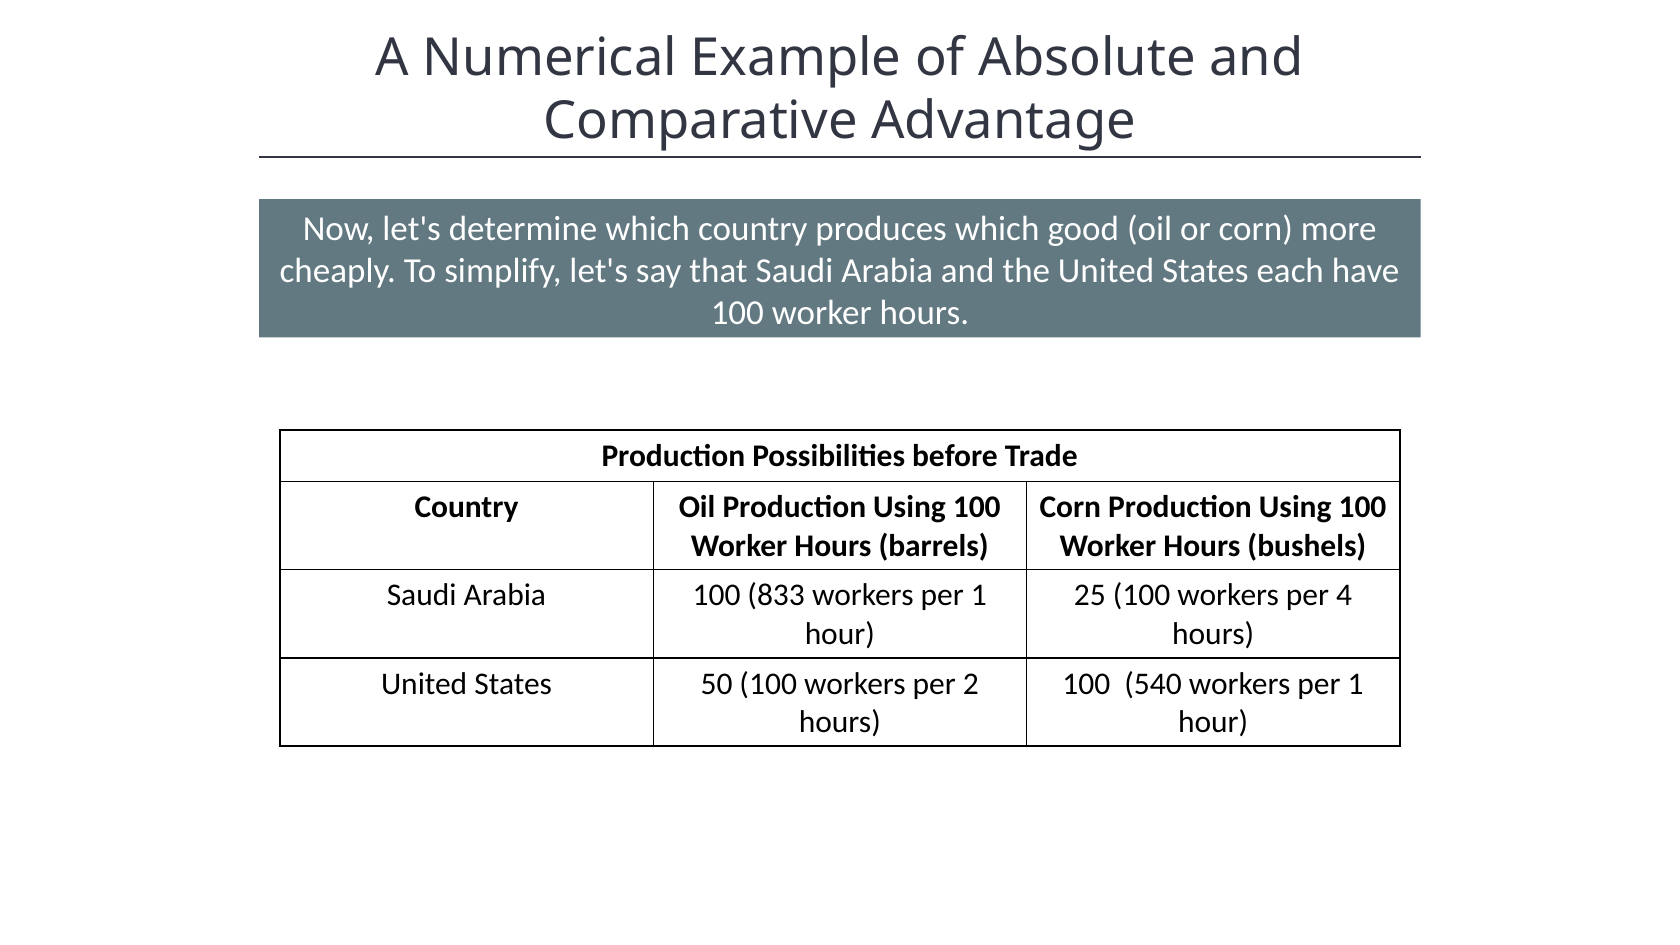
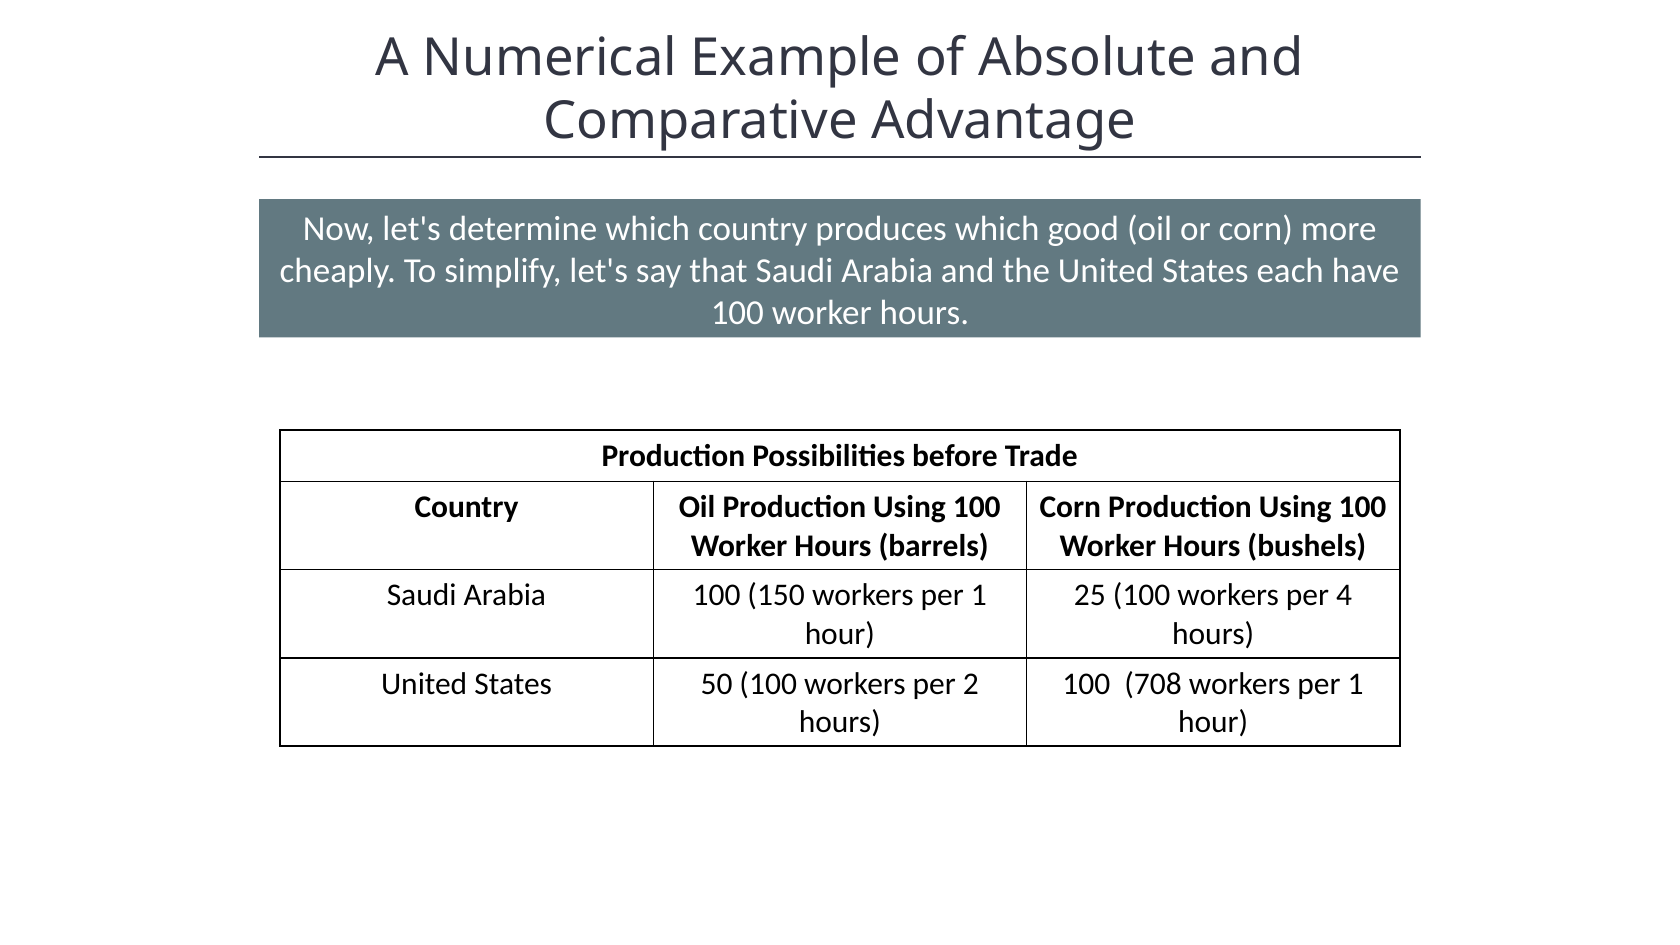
833: 833 -> 150
540: 540 -> 708
